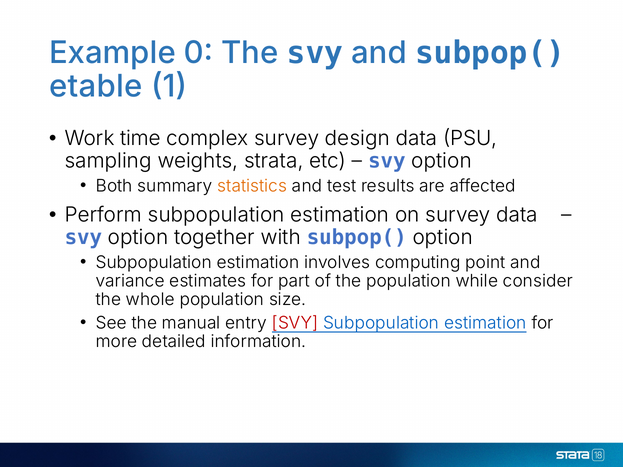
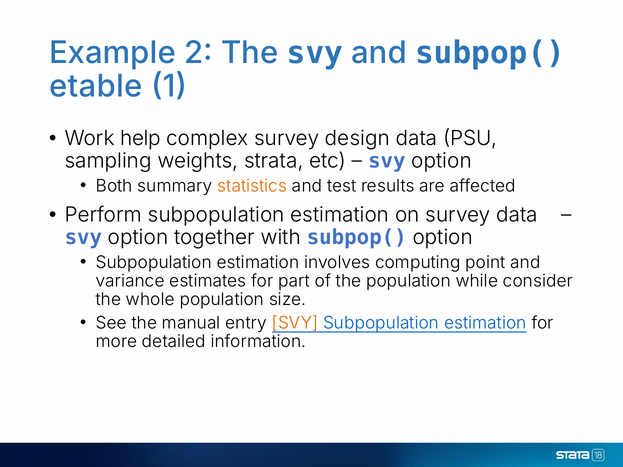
0: 0 -> 2
time: time -> help
SVY at (295, 323) colour: red -> orange
